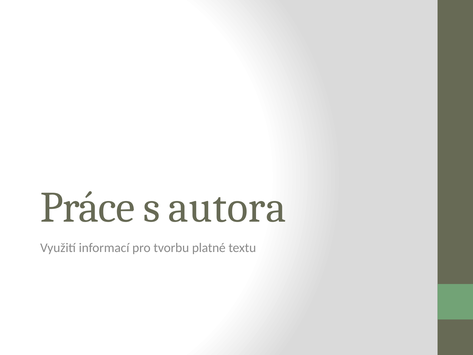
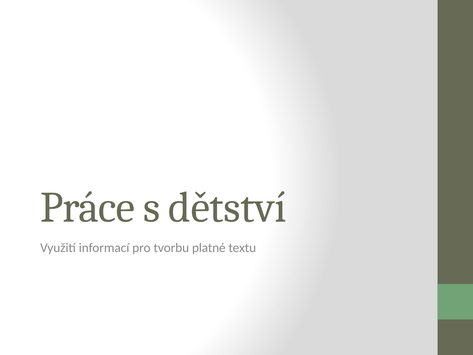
autora: autora -> dětství
